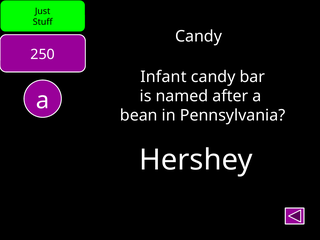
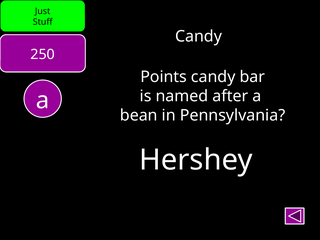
Infant: Infant -> Points
